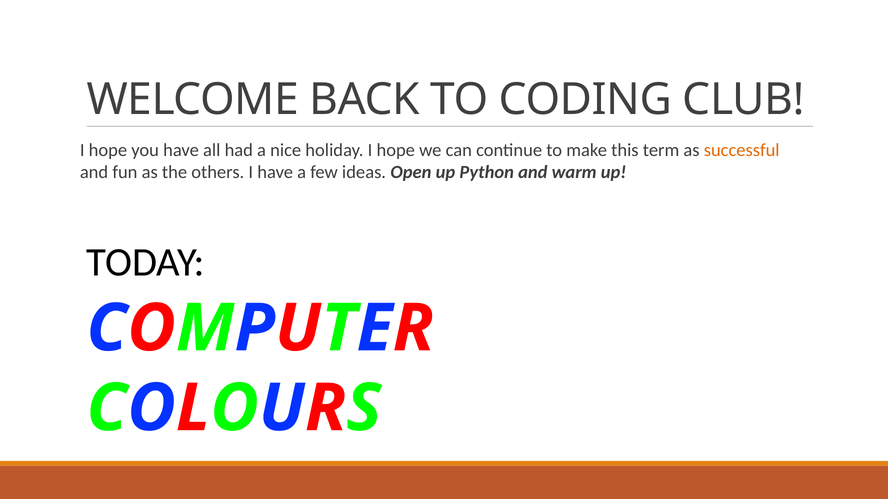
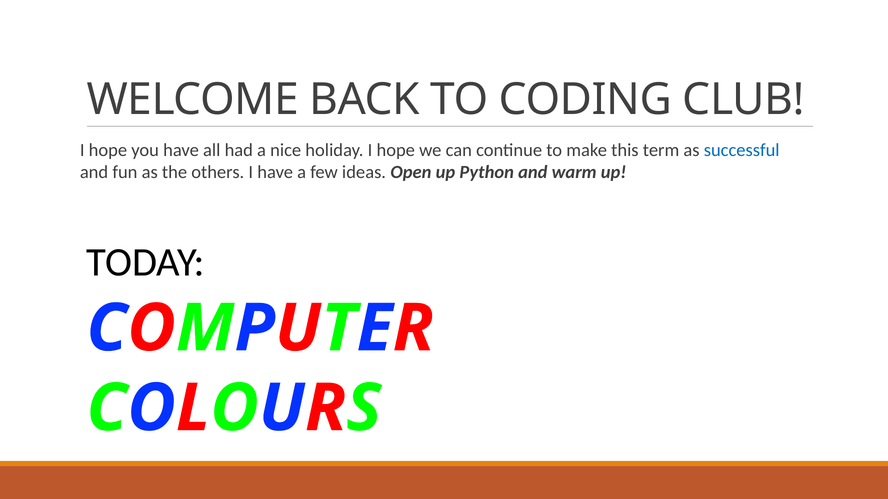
successful colour: orange -> blue
